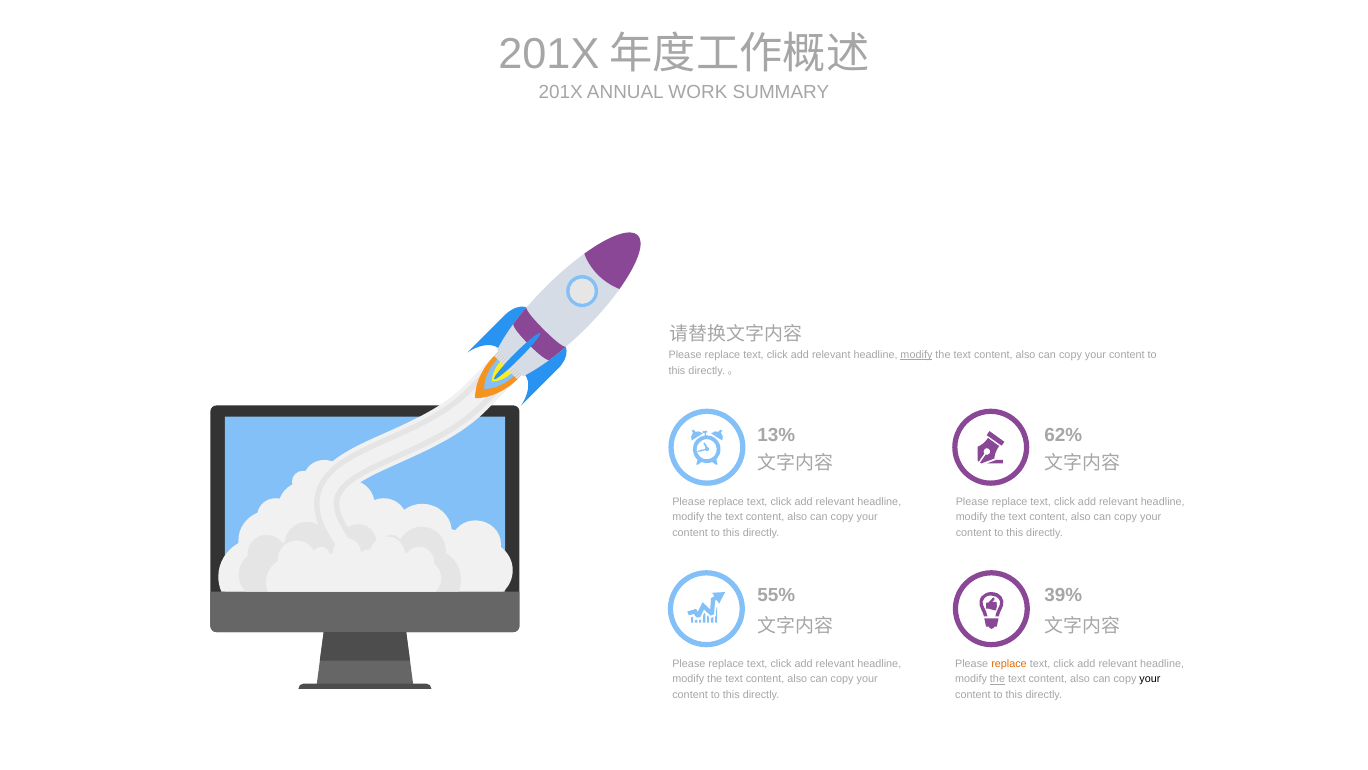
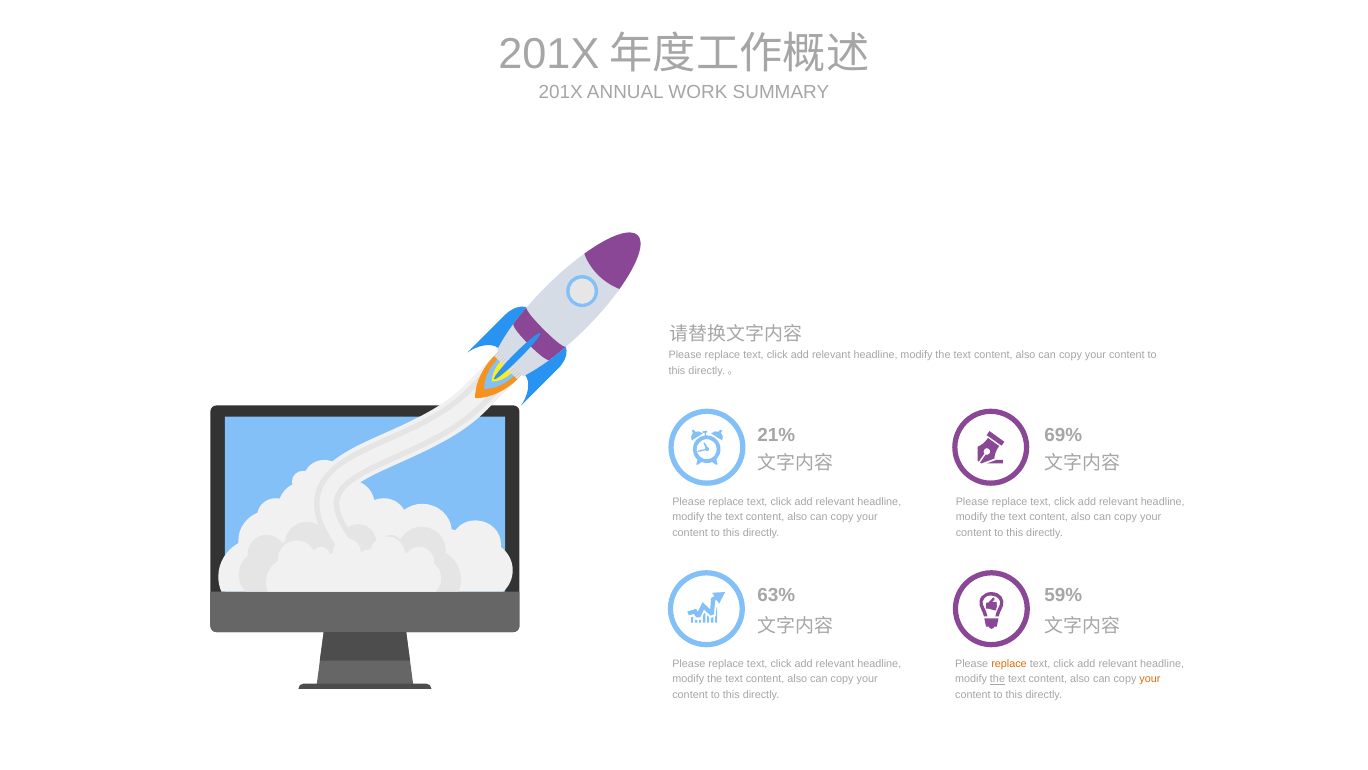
modify at (916, 355) underline: present -> none
13%: 13% -> 21%
62%: 62% -> 69%
55%: 55% -> 63%
39%: 39% -> 59%
your at (1150, 679) colour: black -> orange
